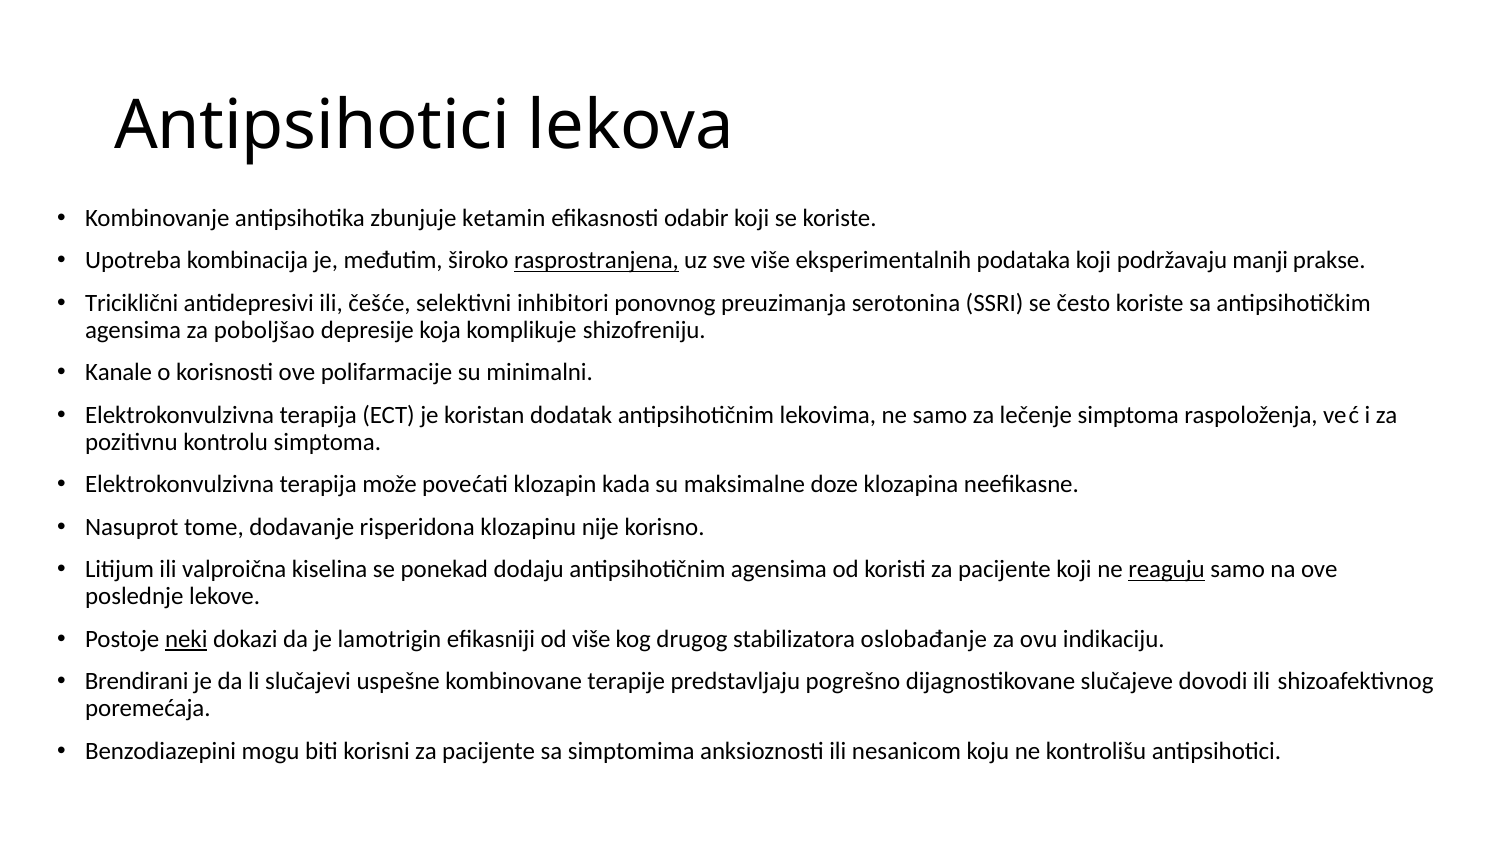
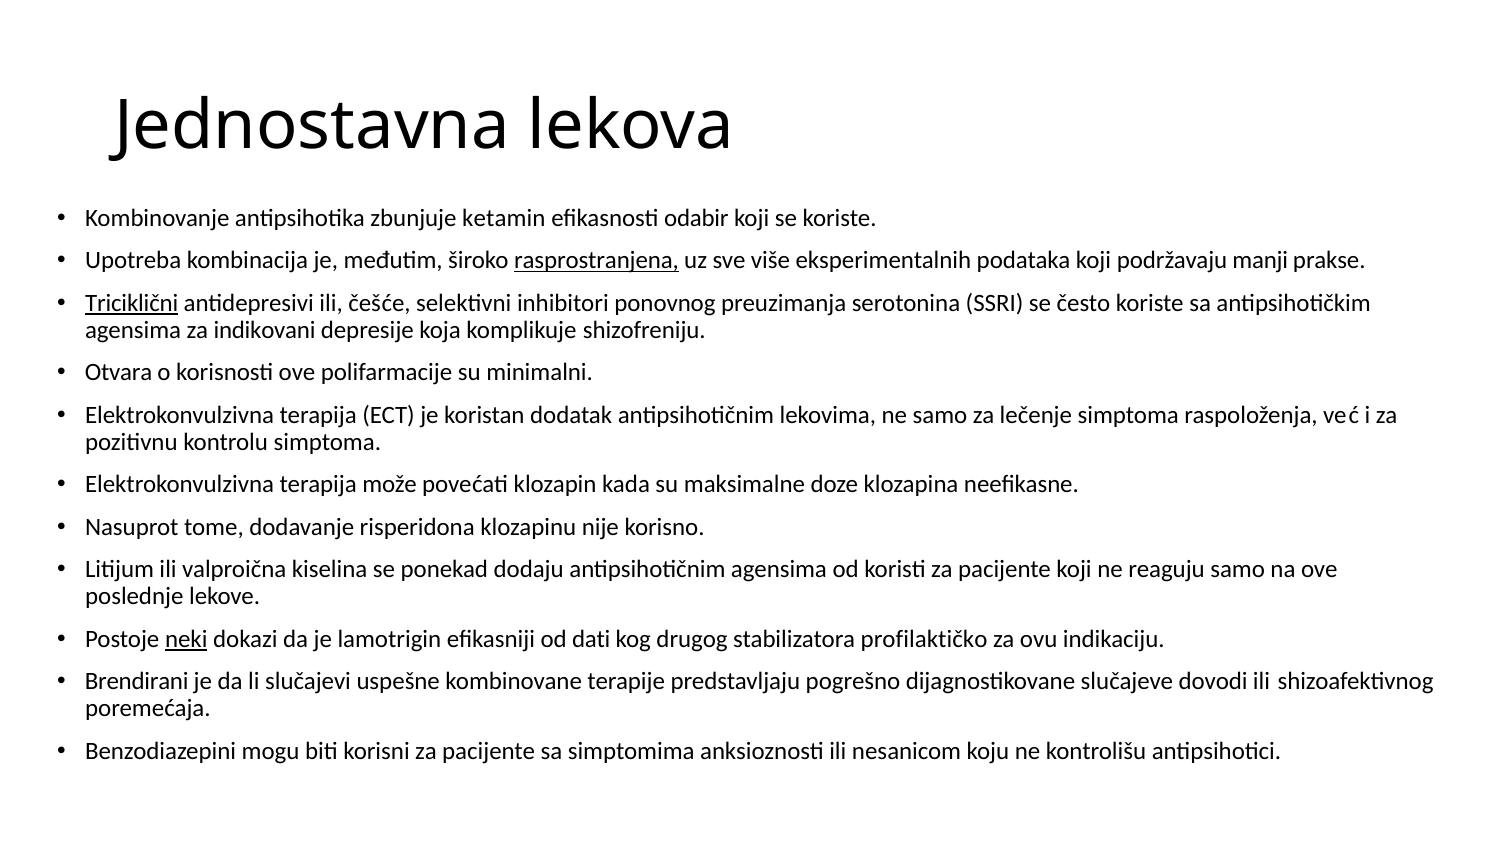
Antipsihotici at (312, 126): Antipsihotici -> Jednostavna
Triciklični underline: none -> present
poboljšao: poboljšao -> indikovani
Kanale: Kanale -> Otvara
reaguju underline: present -> none
od više: više -> dati
oslobađanje: oslobađanje -> profilaktičko
